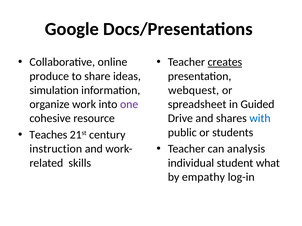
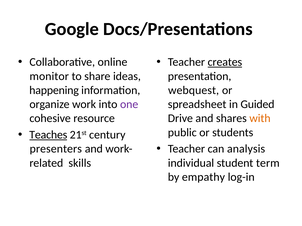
produce: produce -> monitor
simulation: simulation -> happening
with colour: blue -> orange
Teaches underline: none -> present
instruction: instruction -> presenters
what: what -> term
